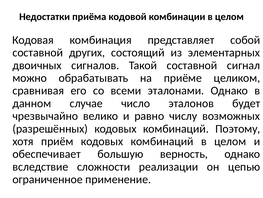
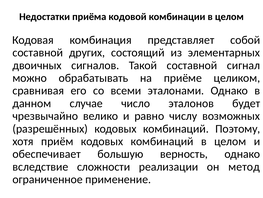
цепью: цепью -> метод
